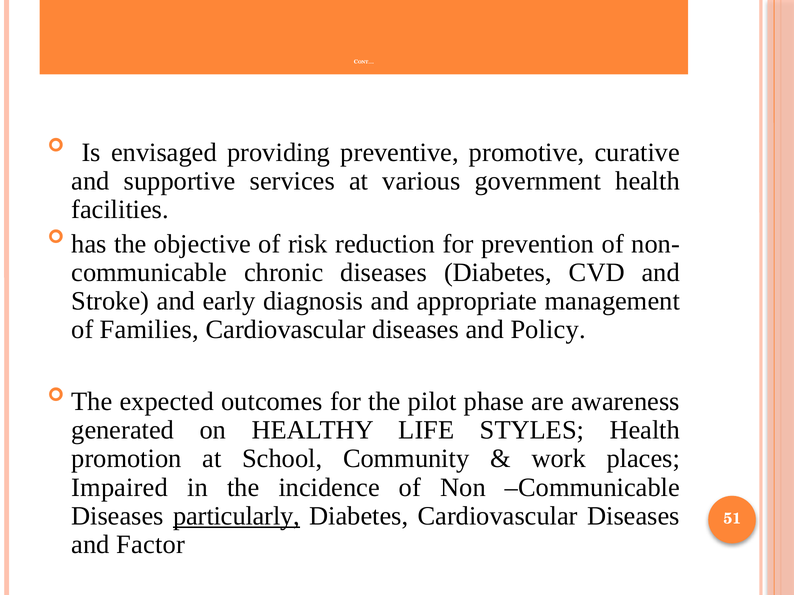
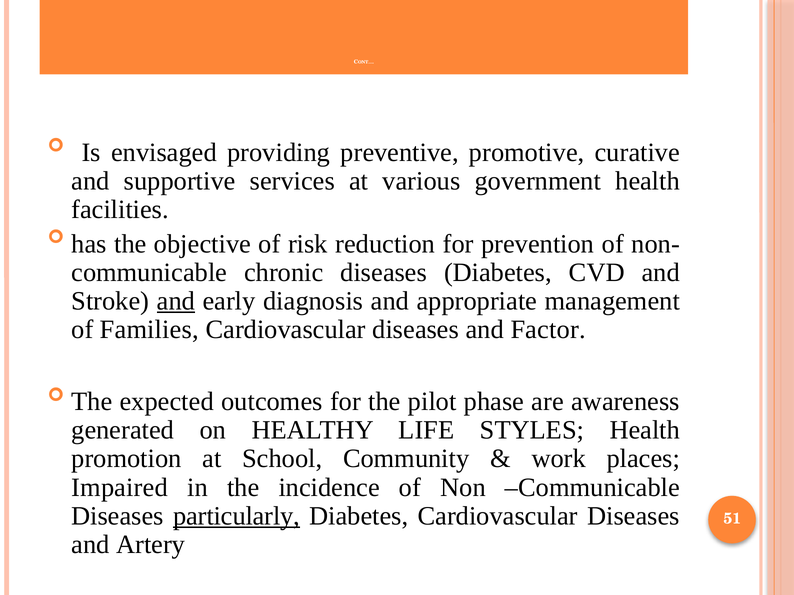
and at (176, 301) underline: none -> present
Policy: Policy -> Factor
Factor: Factor -> Artery
